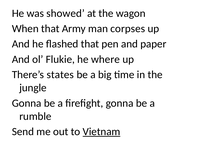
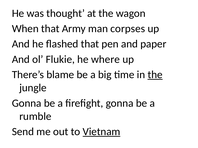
showed: showed -> thought
states: states -> blame
the at (155, 75) underline: none -> present
